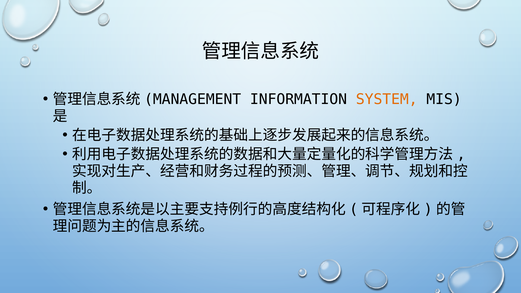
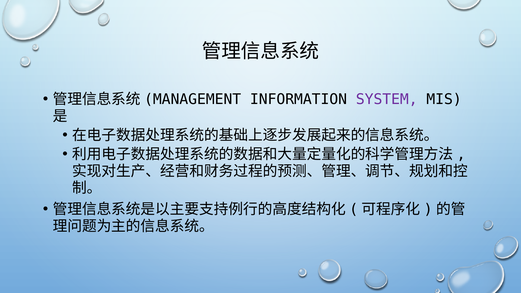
SYSTEM colour: orange -> purple
